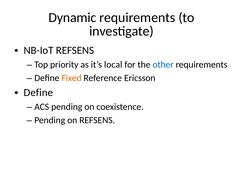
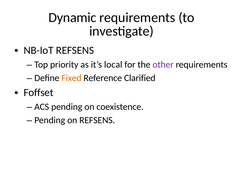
other colour: blue -> purple
Ericsson: Ericsson -> Clarified
Define at (38, 93): Define -> Foffset
